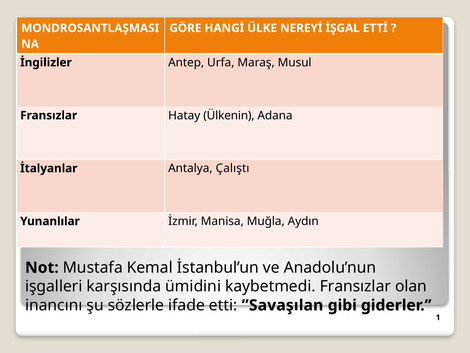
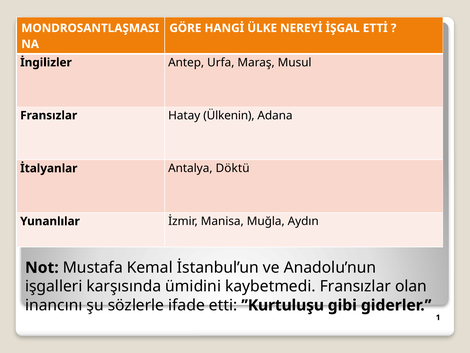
Çalıştı: Çalıştı -> Döktü
’’Savaşılan: ’’Savaşılan -> ’’Kurtuluşu
